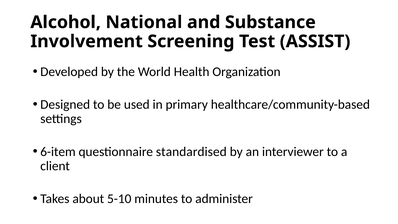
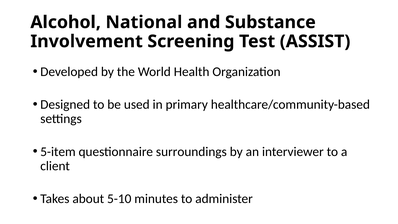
6-item: 6-item -> 5-item
standardised: standardised -> surroundings
